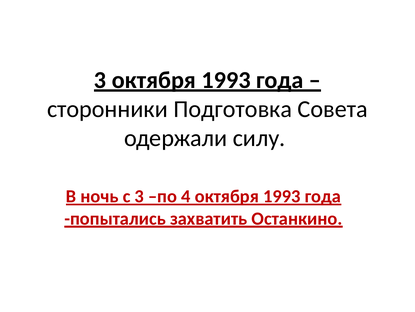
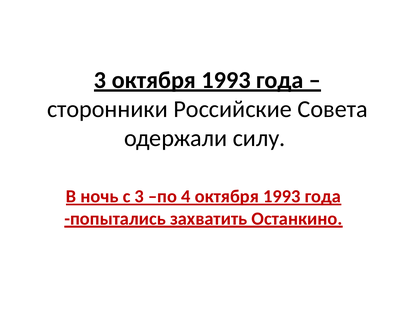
Подготовка: Подготовка -> Российские
